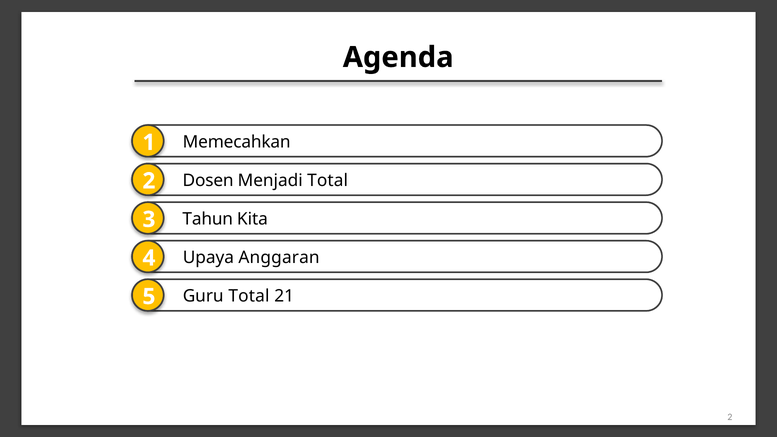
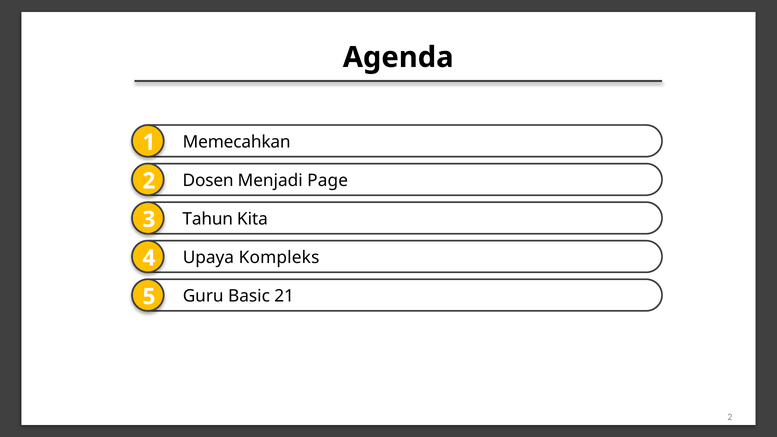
Menjadi Total: Total -> Page
Anggaran: Anggaran -> Kompleks
Guru Total: Total -> Basic
